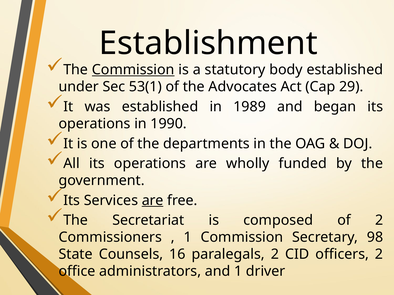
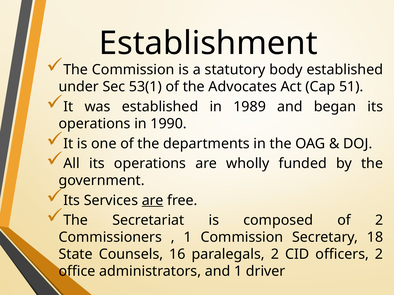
Commission at (133, 70) underline: present -> none
29: 29 -> 51
98: 98 -> 18
